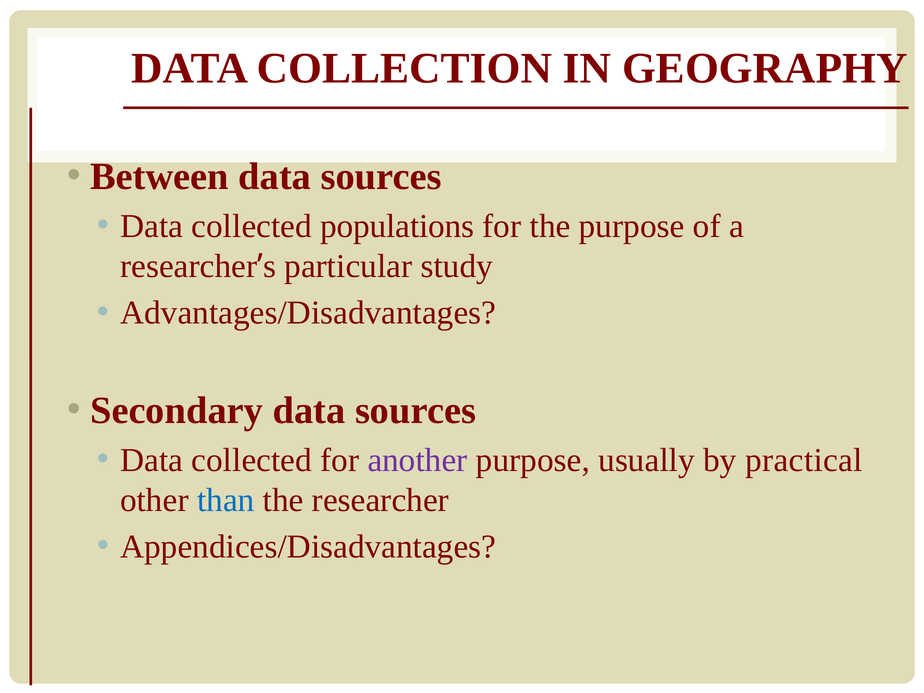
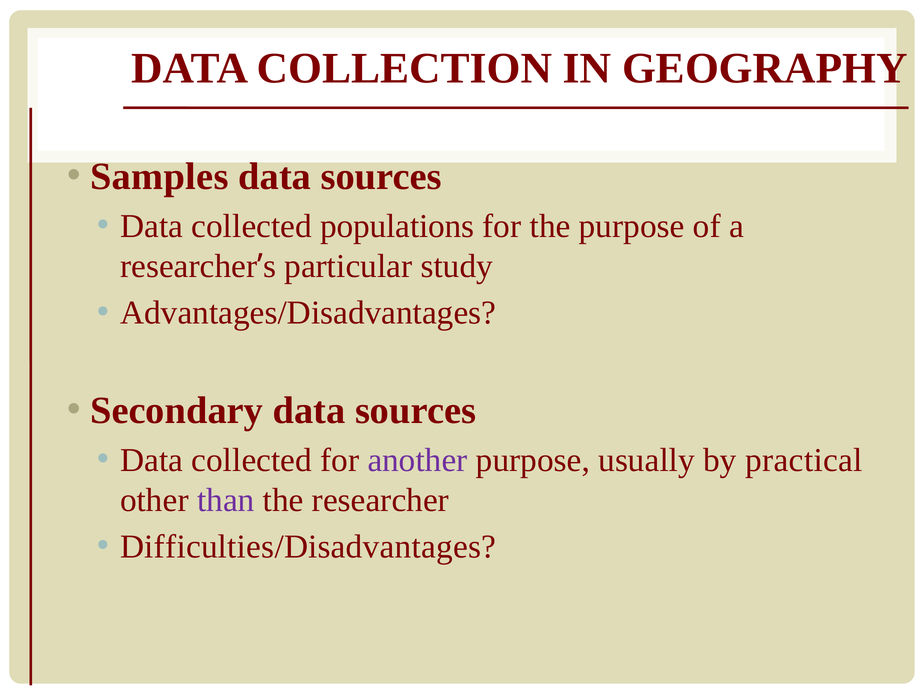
Between: Between -> Samples
than colour: blue -> purple
Appendices/Disadvantages: Appendices/Disadvantages -> Difficulties/Disadvantages
